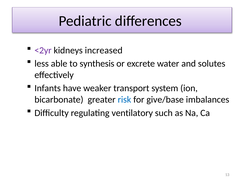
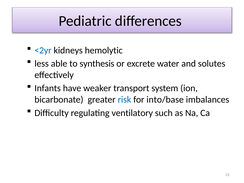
<2yr colour: purple -> blue
increased: increased -> hemolytic
give/base: give/base -> into/base
